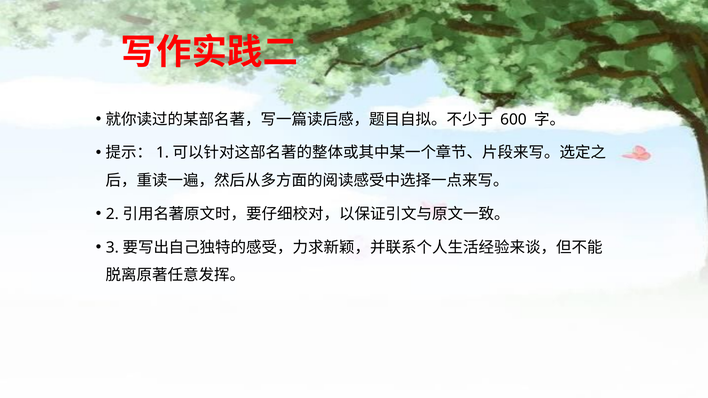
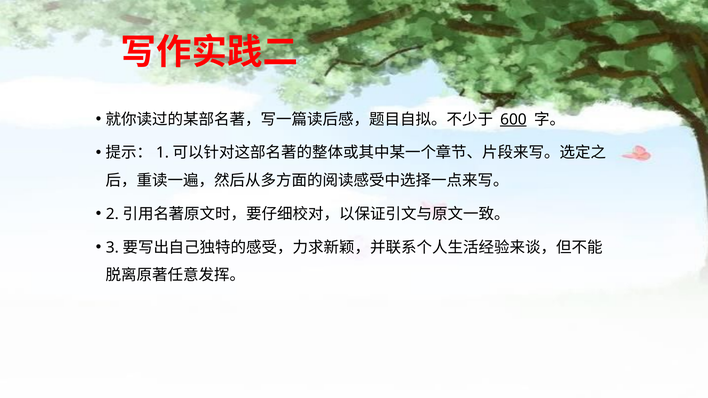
600 underline: none -> present
